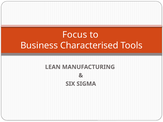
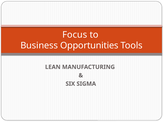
Characterised: Characterised -> Opportunities
